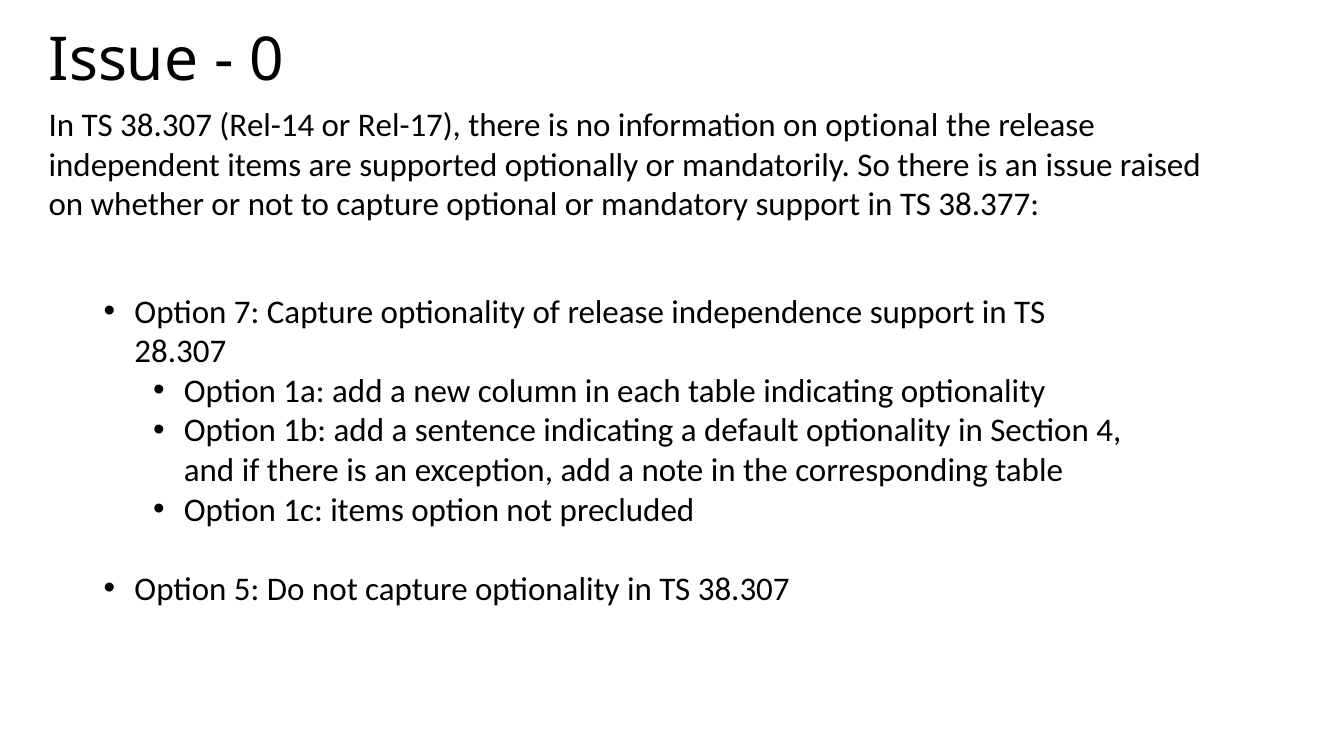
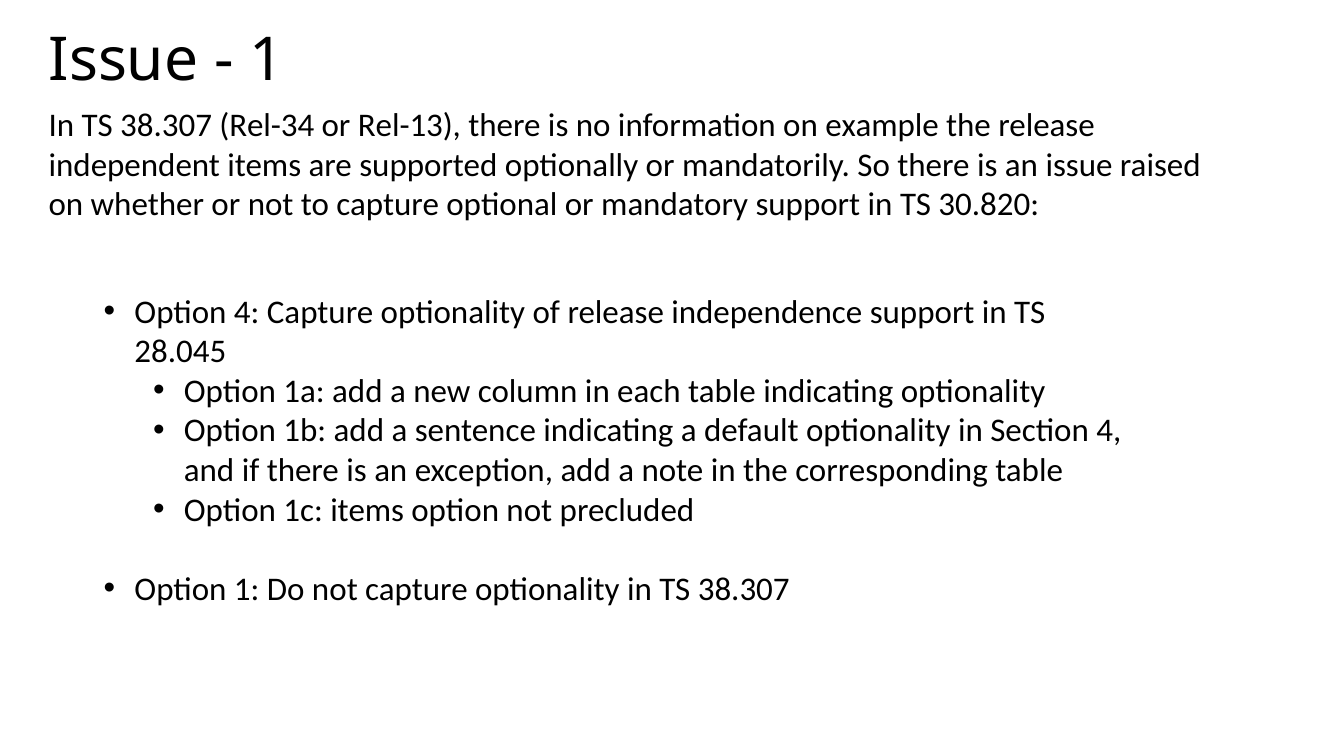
0 at (267, 60): 0 -> 1
Rel-14: Rel-14 -> Rel-34
Rel-17: Rel-17 -> Rel-13
on optional: optional -> example
38.377: 38.377 -> 30.820
Option 7: 7 -> 4
28.307: 28.307 -> 28.045
Option 5: 5 -> 1
